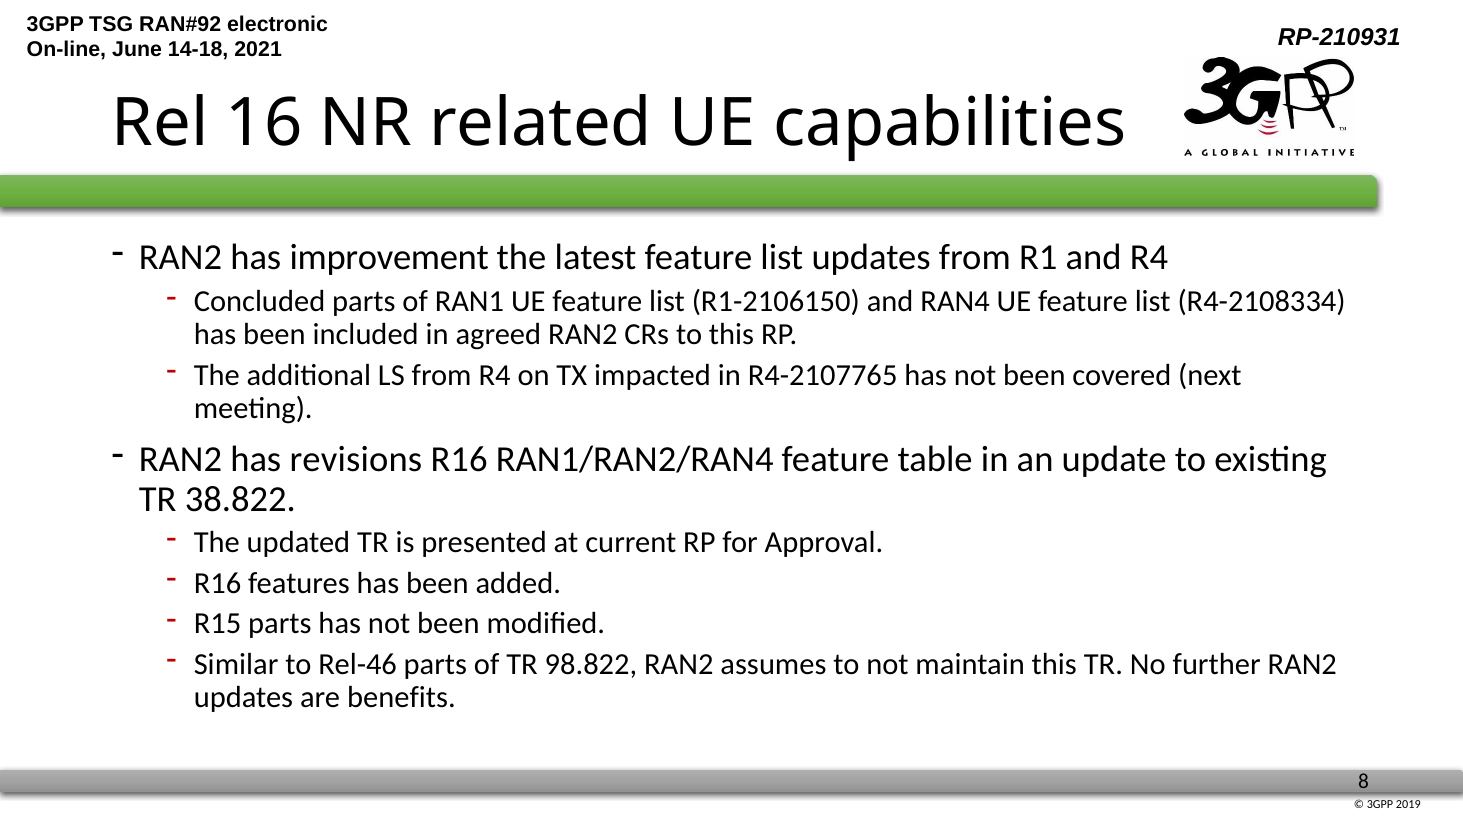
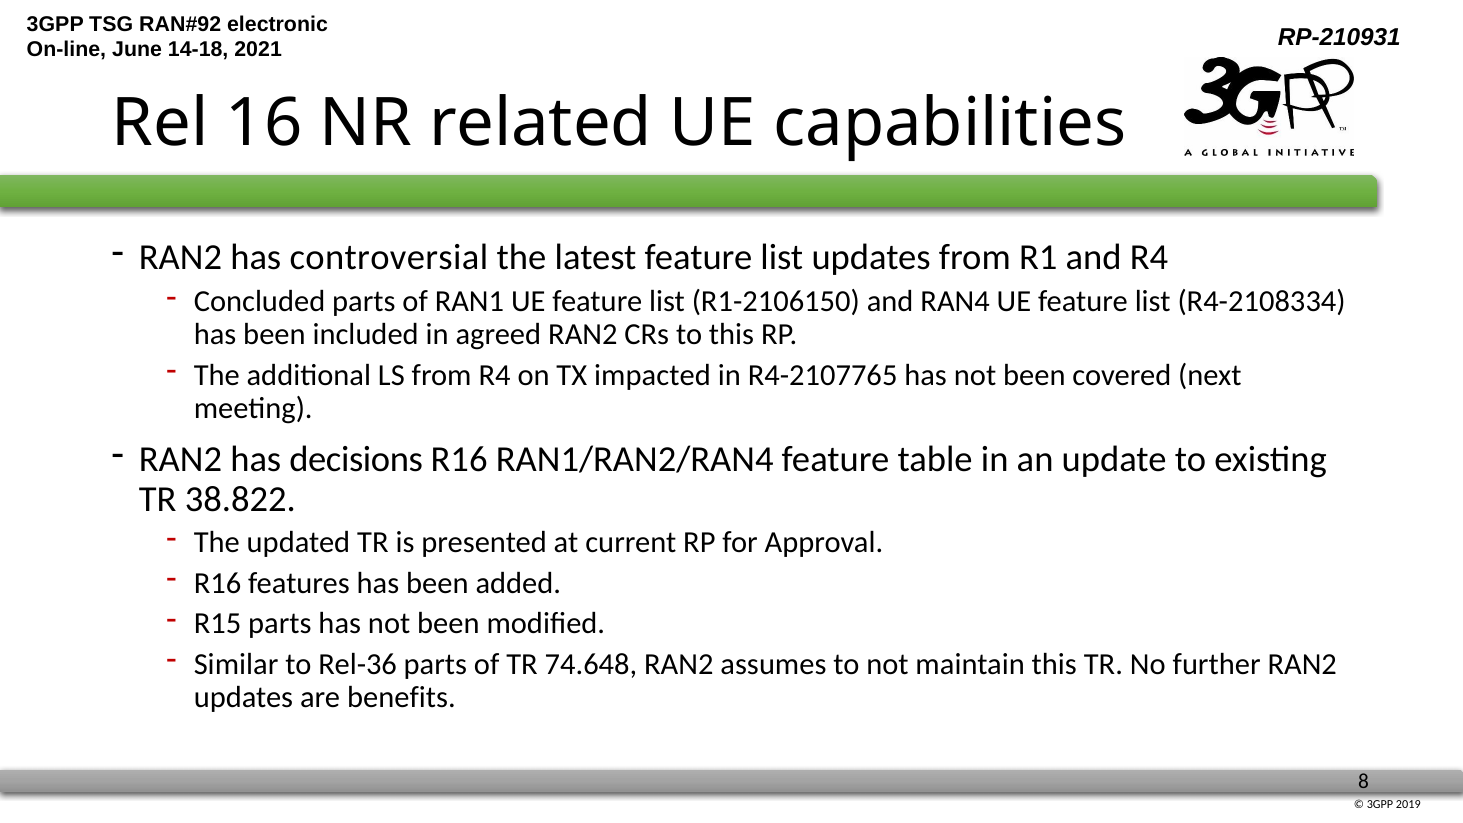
improvement: improvement -> controversial
revisions: revisions -> decisions
Rel-46: Rel-46 -> Rel-36
98.822: 98.822 -> 74.648
